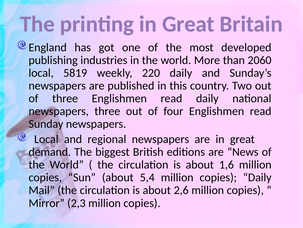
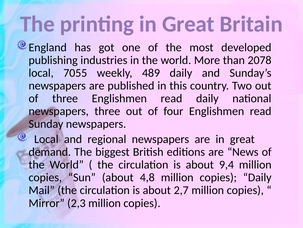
2060: 2060 -> 2078
5819: 5819 -> 7055
220: 220 -> 489
1,6: 1,6 -> 9,4
5,4: 5,4 -> 4,8
2,6: 2,6 -> 2,7
